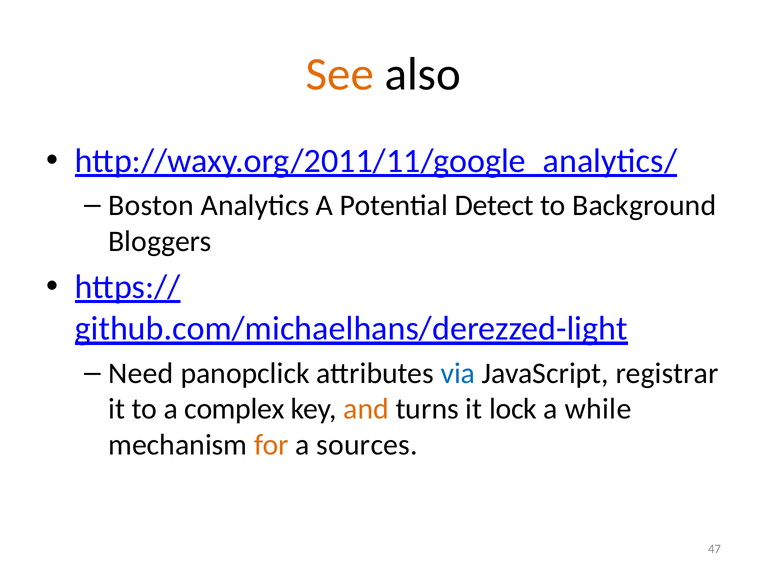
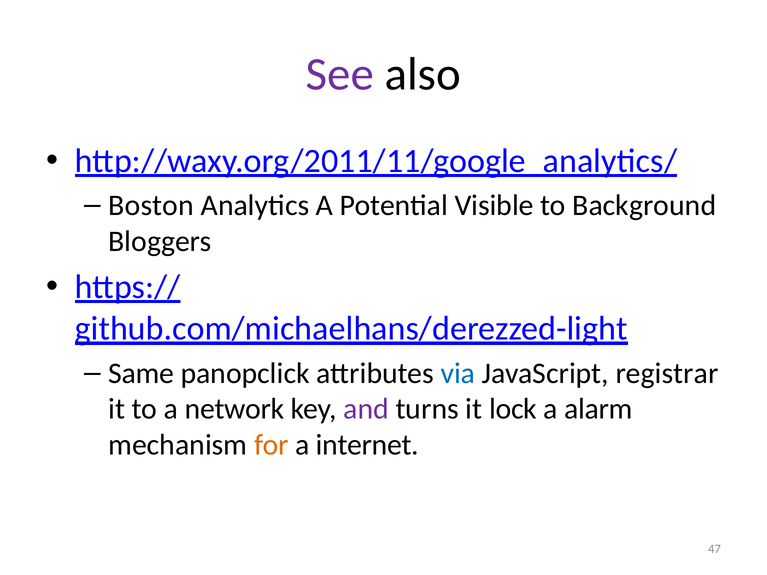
See colour: orange -> purple
Detect: Detect -> Visible
Need: Need -> Same
complex: complex -> network
and colour: orange -> purple
while: while -> alarm
sources: sources -> internet
